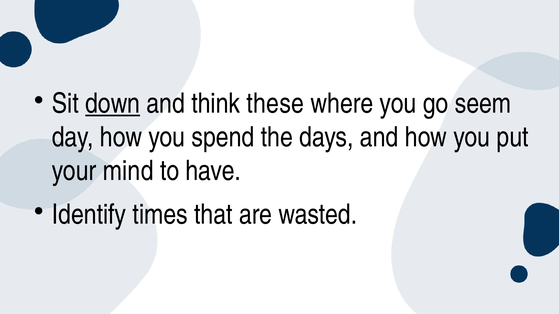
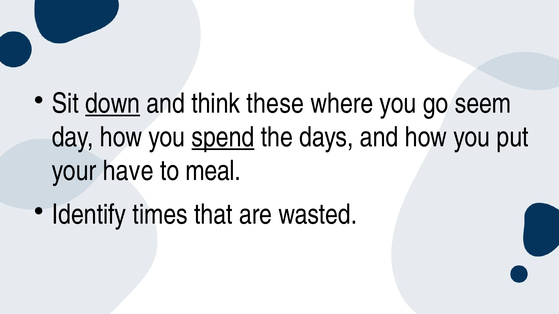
spend underline: none -> present
mind: mind -> have
have: have -> meal
